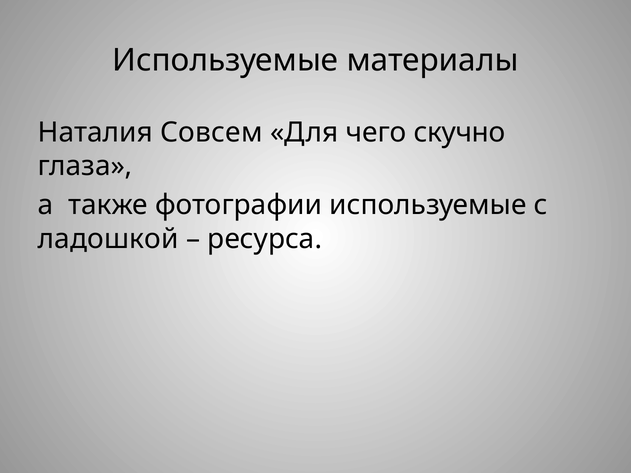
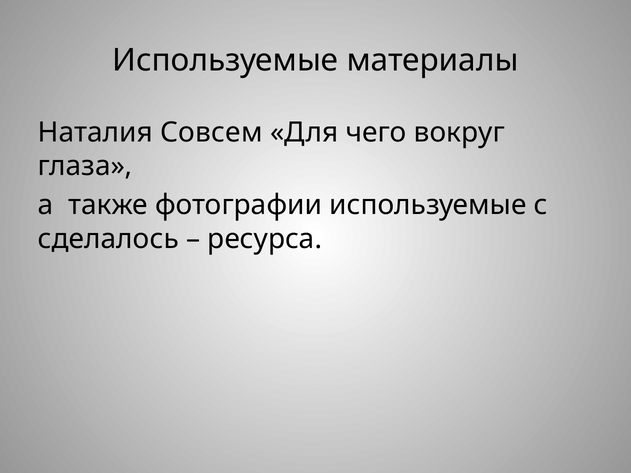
скучно: скучно -> вокруг
ладошкой: ладошкой -> сделалось
